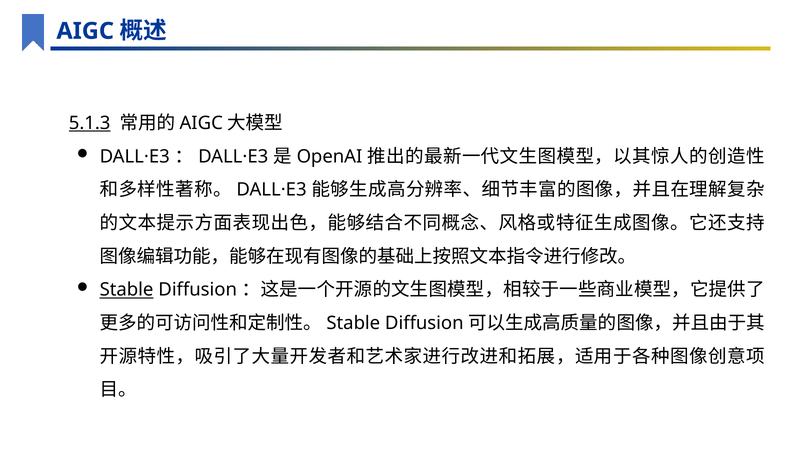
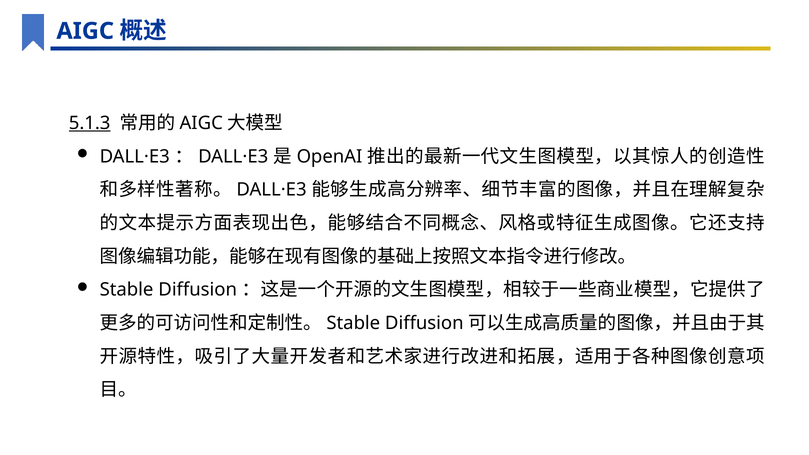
Stable at (127, 290) underline: present -> none
